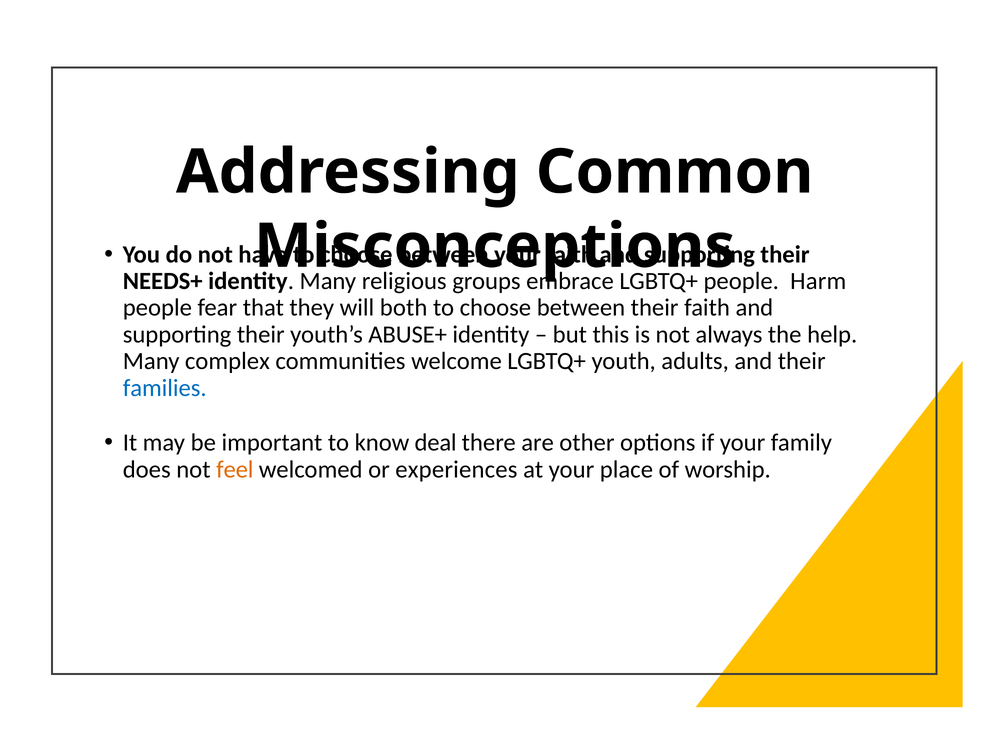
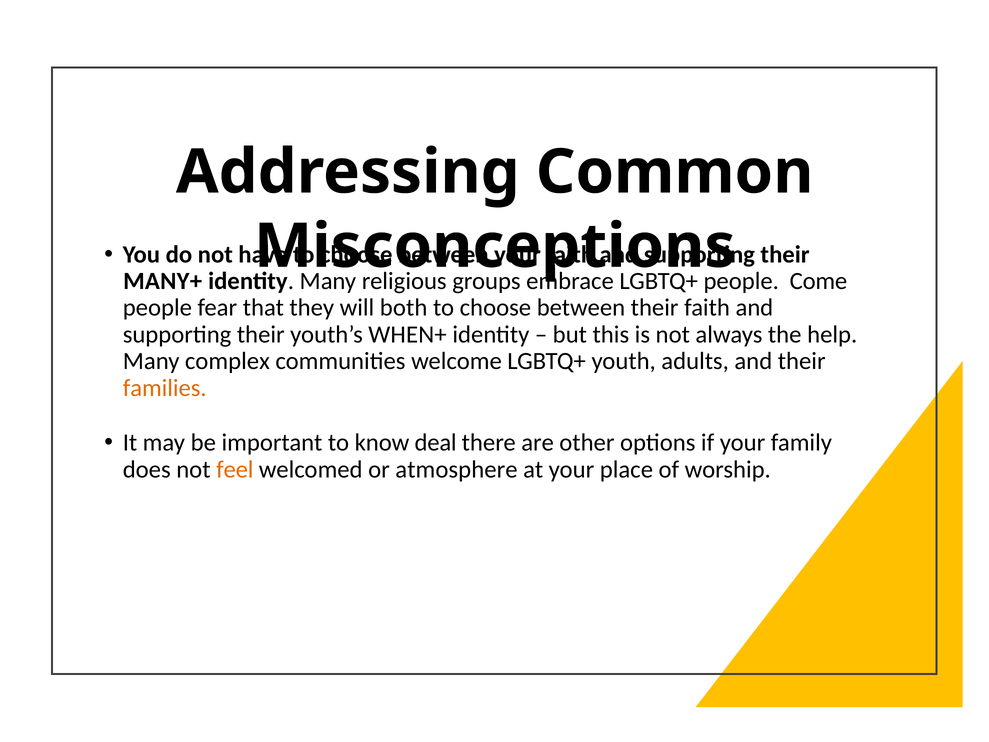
NEEDS+: NEEDS+ -> MANY+
Harm: Harm -> Come
ABUSE+: ABUSE+ -> WHEN+
families colour: blue -> orange
experiences: experiences -> atmosphere
